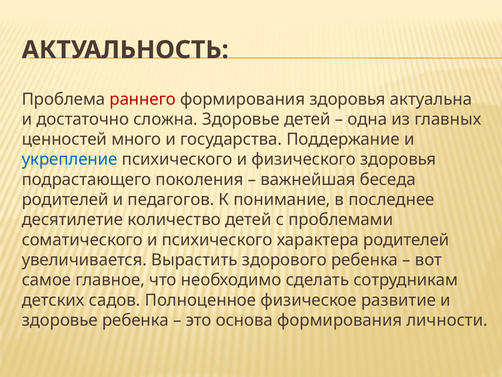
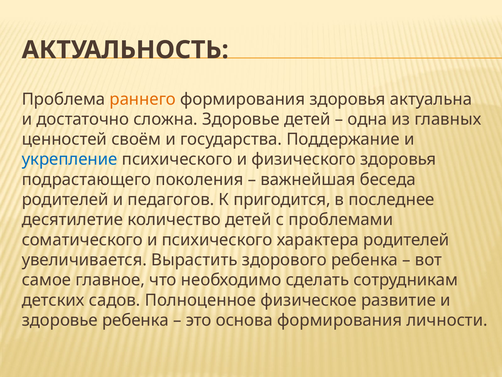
раннего colour: red -> orange
много: много -> своём
понимание: понимание -> пригодится
